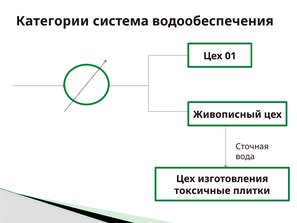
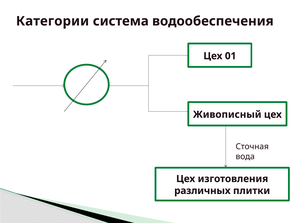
токсичные: токсичные -> различных
